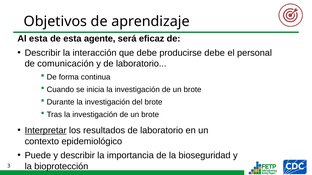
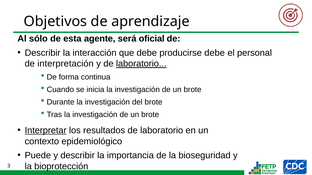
Al esta: esta -> sólo
eficaz: eficaz -> oficial
comunicación: comunicación -> interpretación
laboratorio at (141, 64) underline: none -> present
